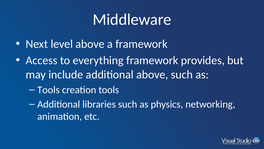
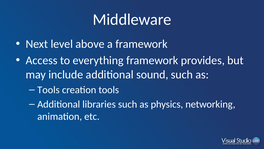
additional above: above -> sound
